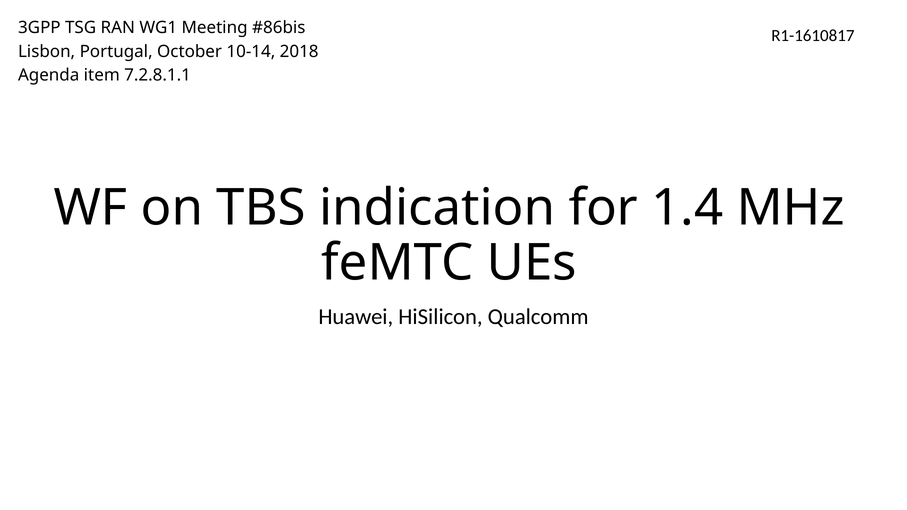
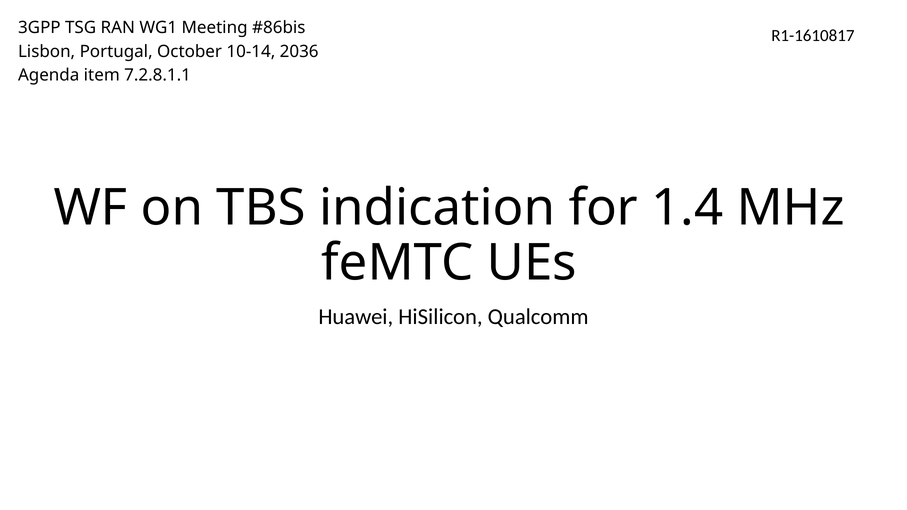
2018: 2018 -> 2036
